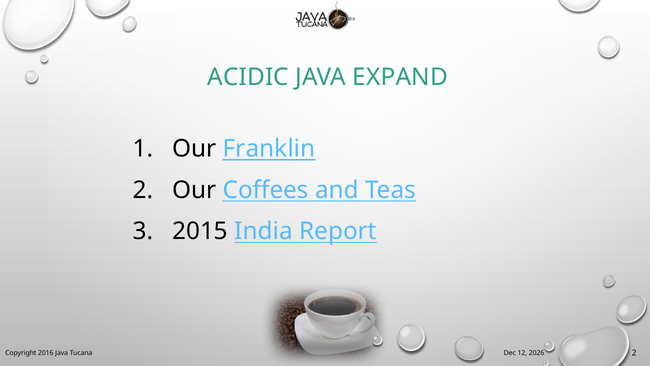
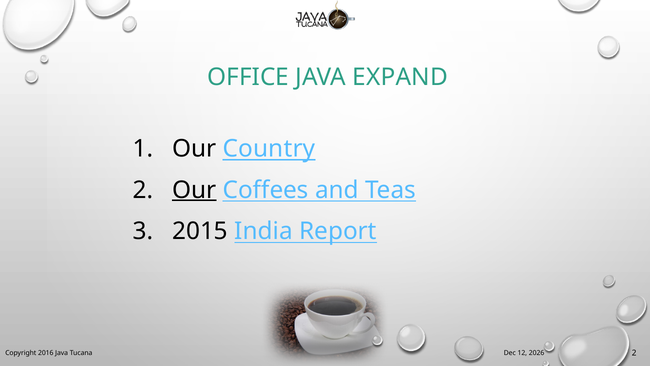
ACIDIC: ACIDIC -> OFFICE
Franklin: Franklin -> Country
Our at (194, 190) underline: none -> present
